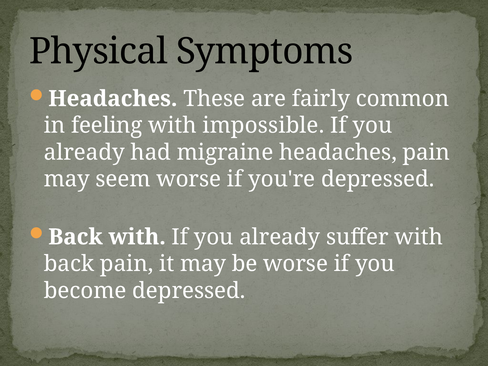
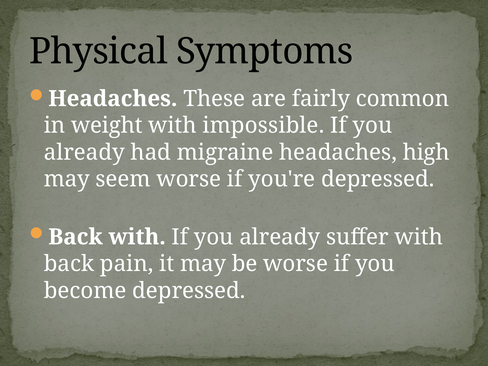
feeling: feeling -> weight
headaches pain: pain -> high
